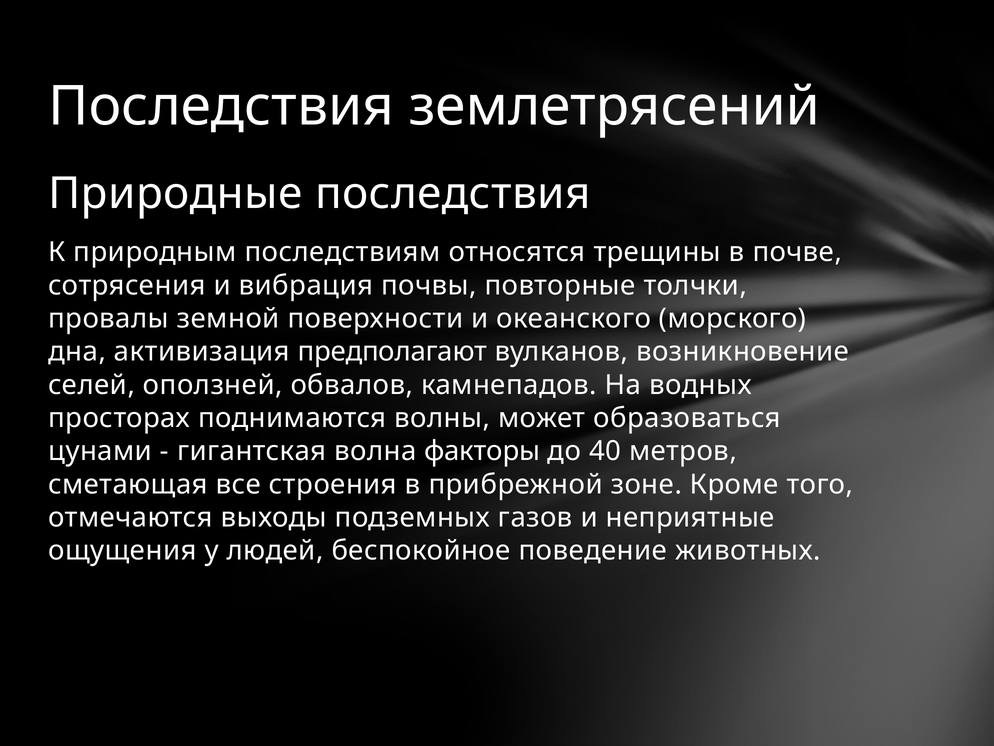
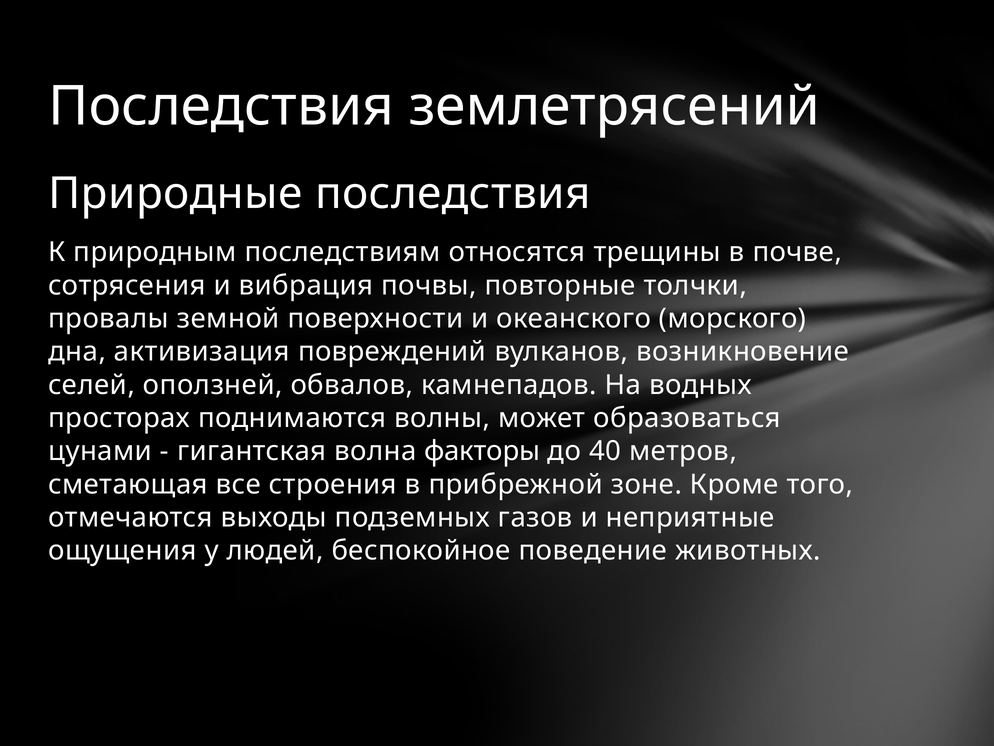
предполагают: предполагают -> повреждений
